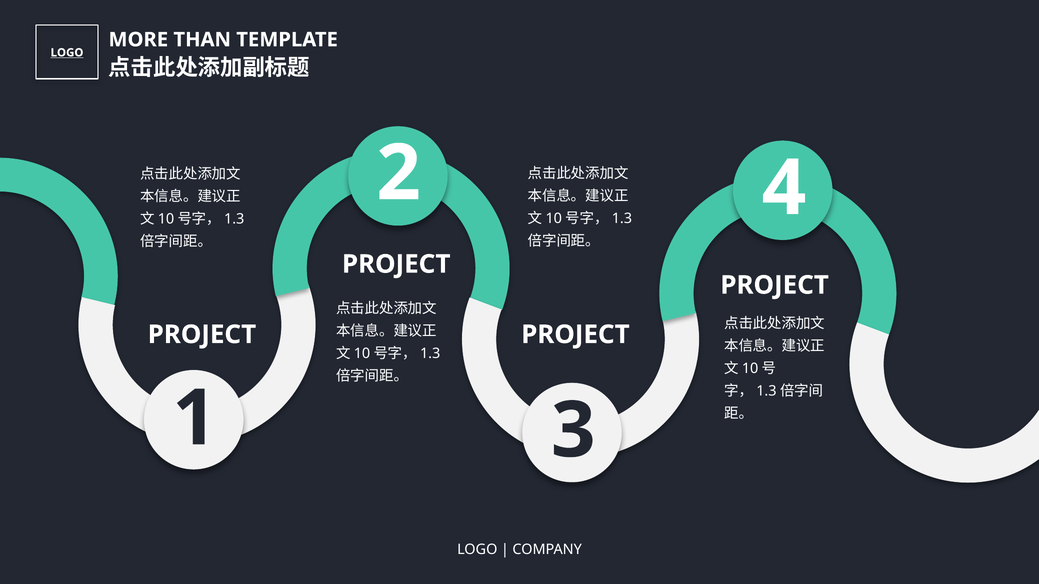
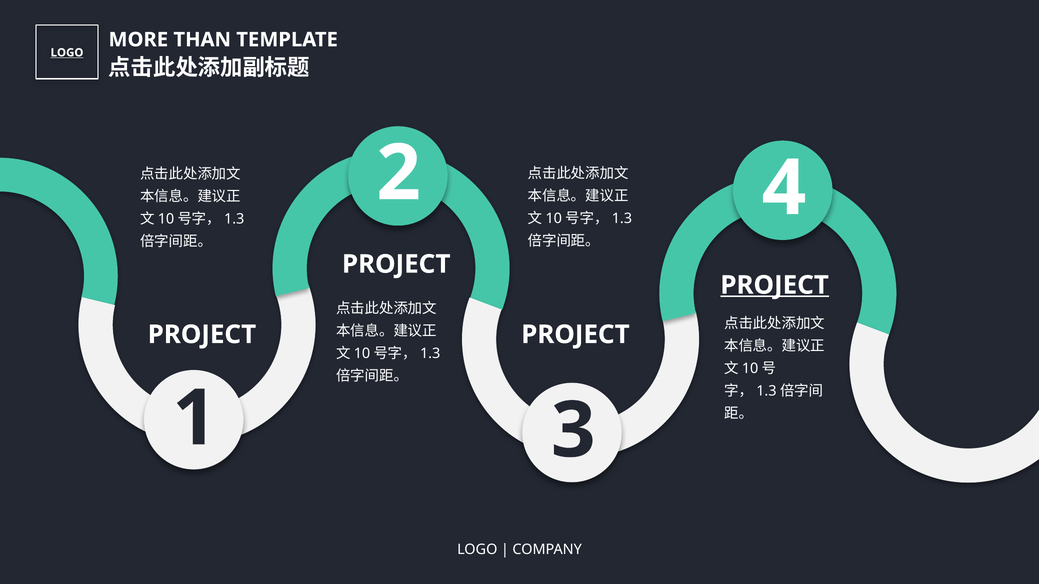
PROJECT at (775, 285) underline: none -> present
